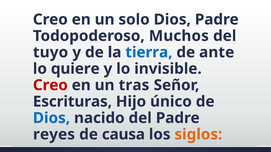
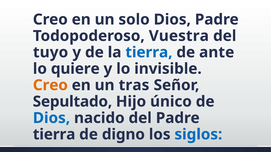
Muchos: Muchos -> Vuestra
Creo at (50, 85) colour: red -> orange
Escrituras: Escrituras -> Sepultado
reyes at (54, 135): reyes -> tierra
causa: causa -> digno
siglos colour: orange -> blue
